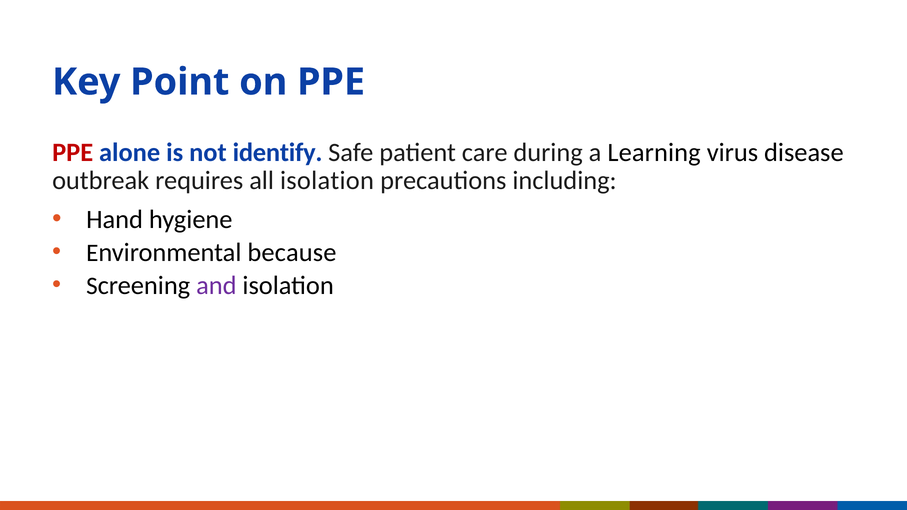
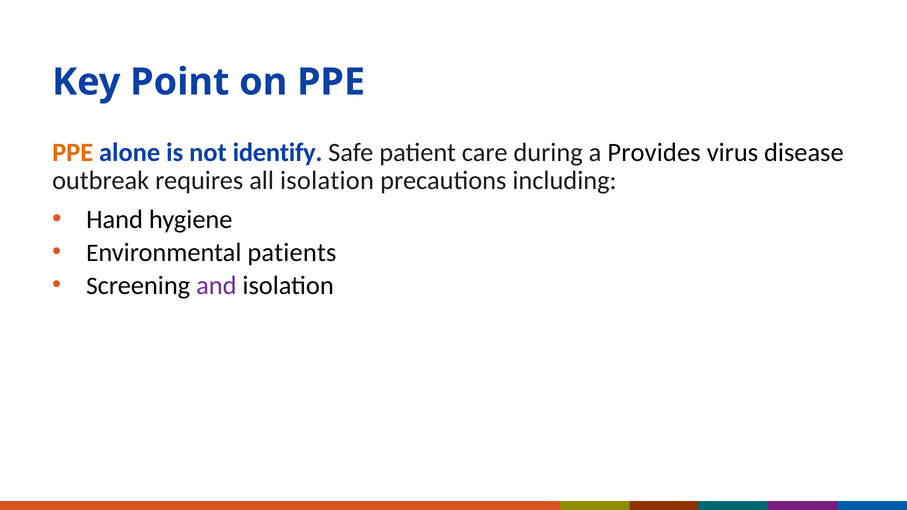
PPE at (73, 153) colour: red -> orange
Learning: Learning -> Provides
because: because -> patients
